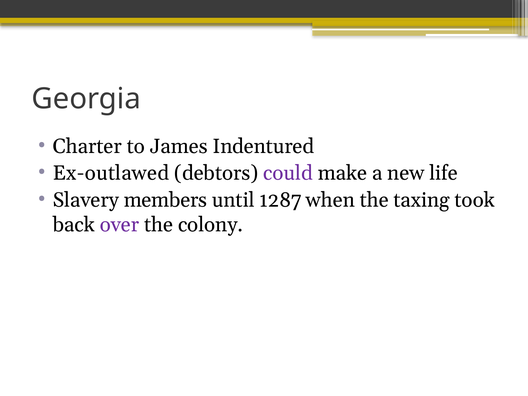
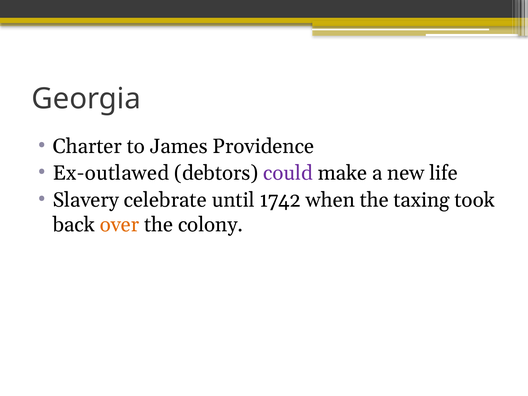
Indentured: Indentured -> Providence
members: members -> celebrate
1287: 1287 -> 1742
over colour: purple -> orange
